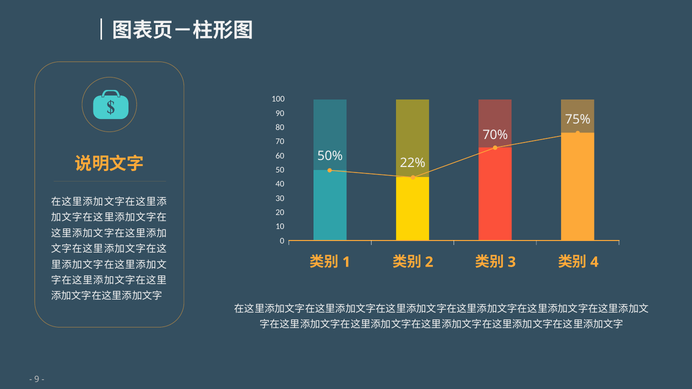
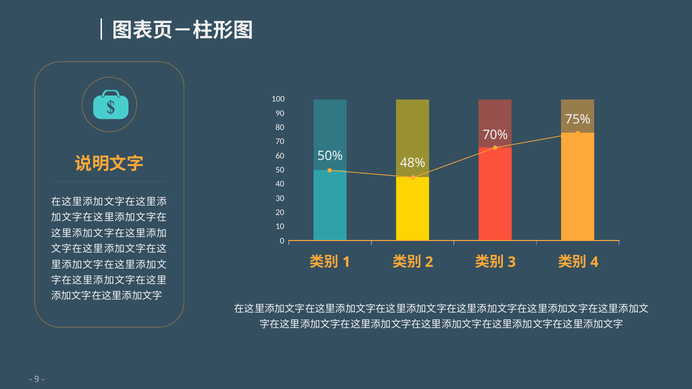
22%: 22% -> 48%
